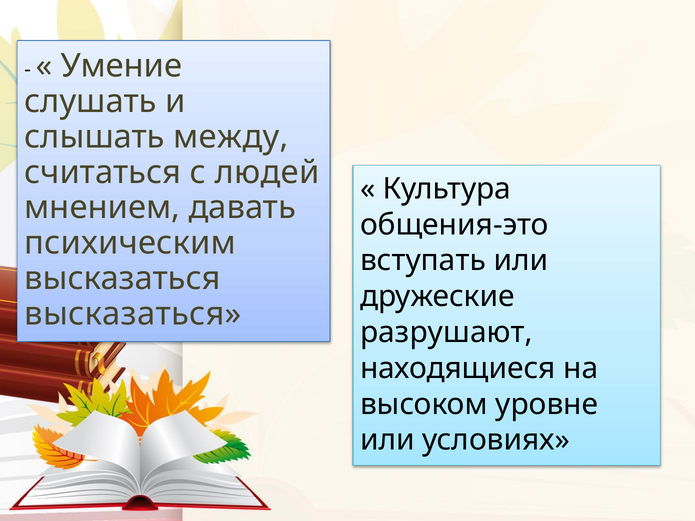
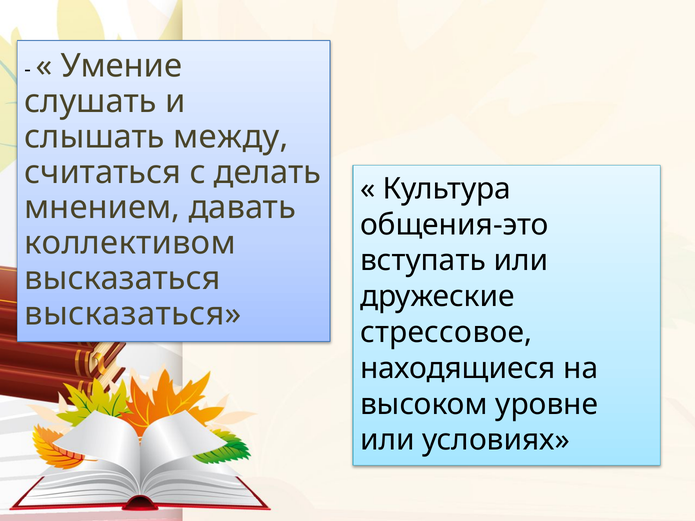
людей: людей -> делать
психическим: психическим -> коллективом
разрушают: разрушают -> стрессовое
